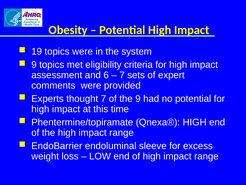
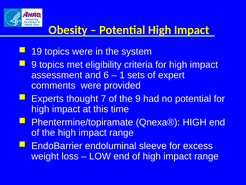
7 at (122, 75): 7 -> 1
